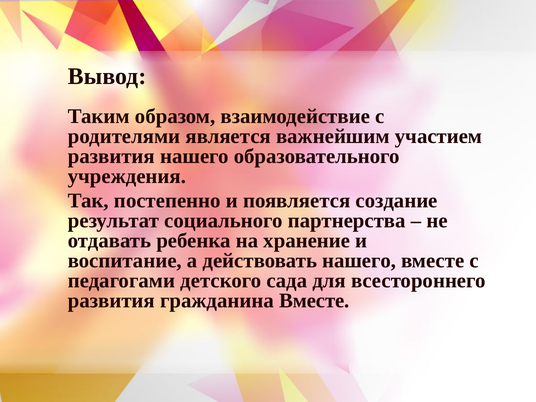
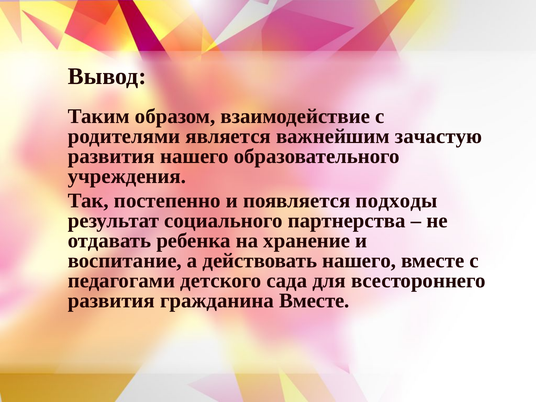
участием: участием -> зачастую
создание: создание -> подходы
